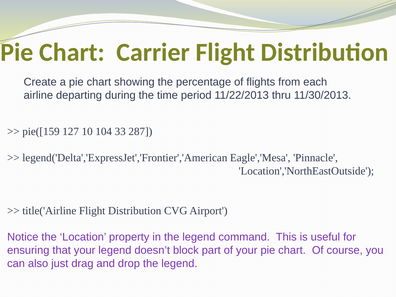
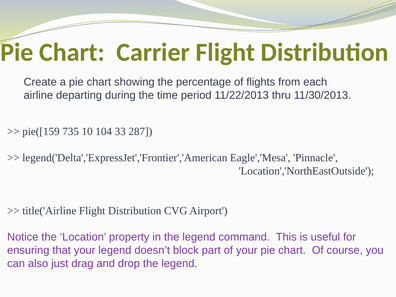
127: 127 -> 735
